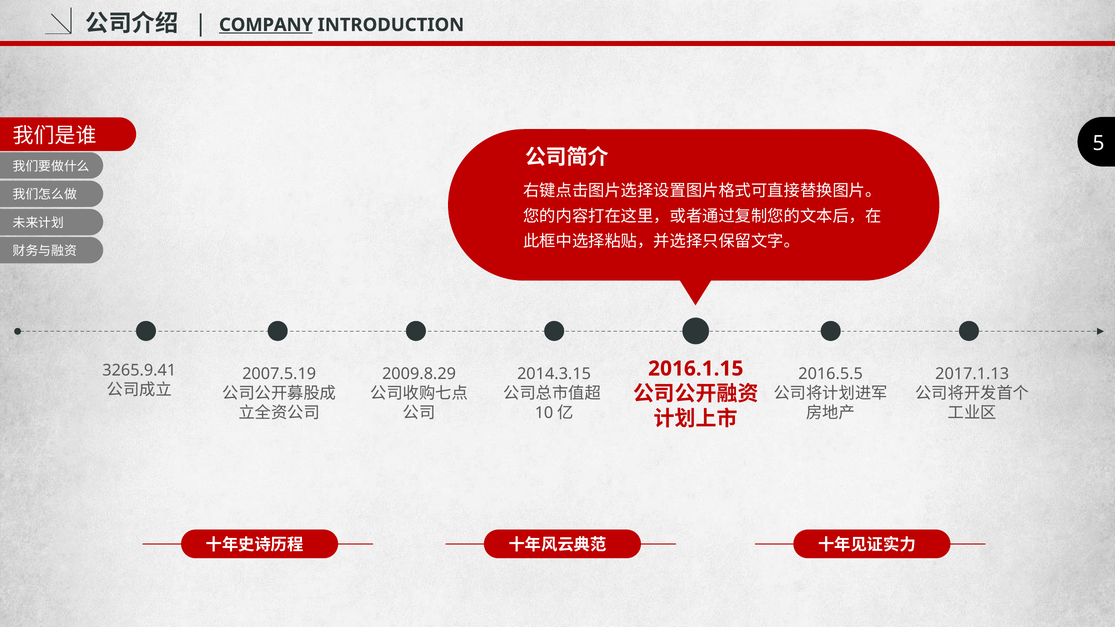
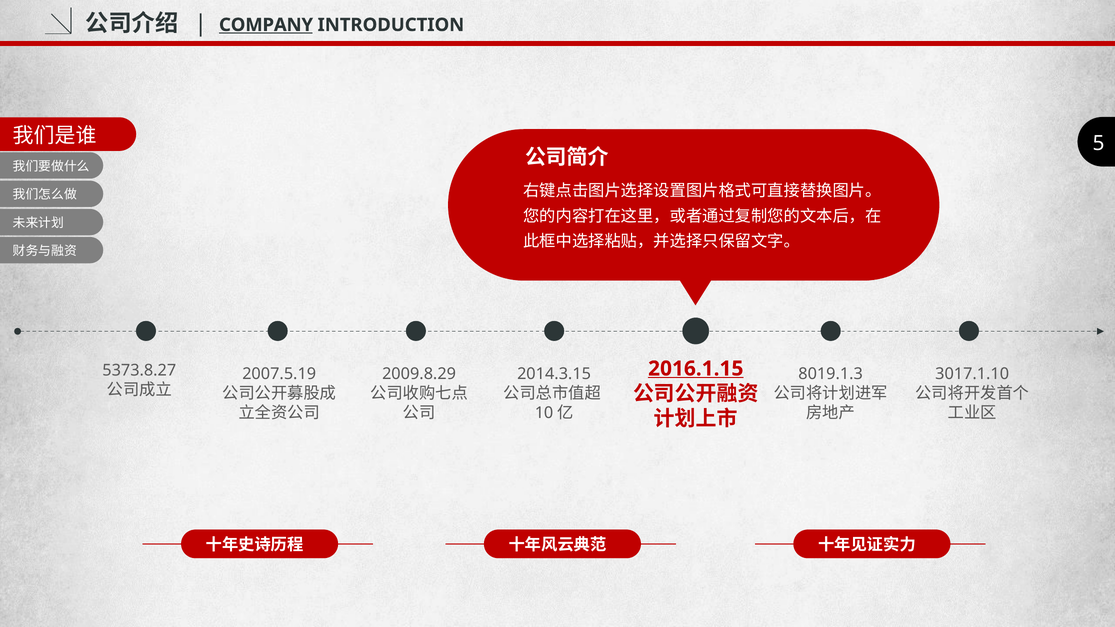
2016.1.15 underline: none -> present
3265.9.41: 3265.9.41 -> 5373.8.27
2016.5.5: 2016.5.5 -> 8019.1.3
2017.1.13: 2017.1.13 -> 3017.1.10
